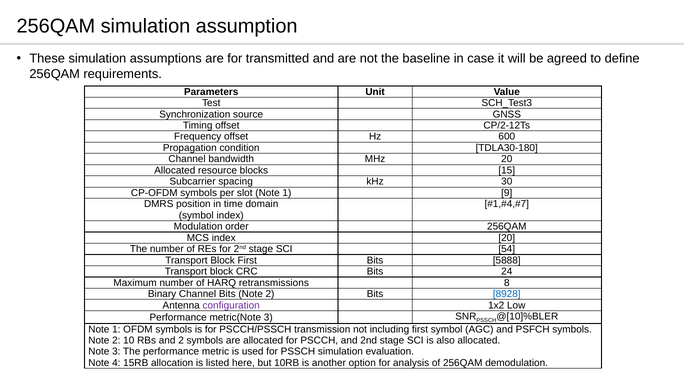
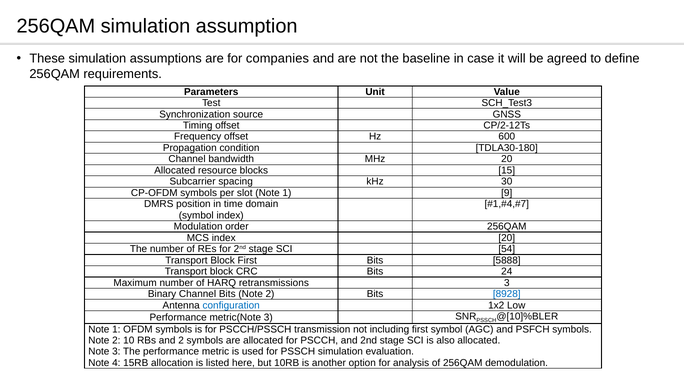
transmitted: transmitted -> companies
retransmissions 8: 8 -> 3
configuration colour: purple -> blue
